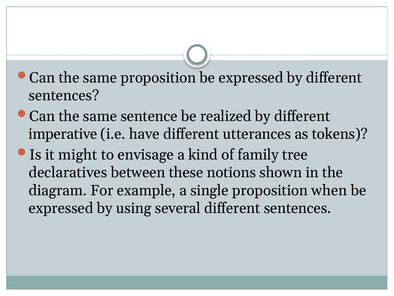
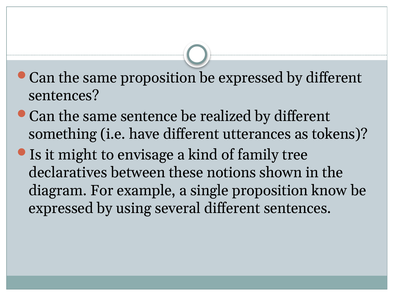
imperative: imperative -> something
when: when -> know
